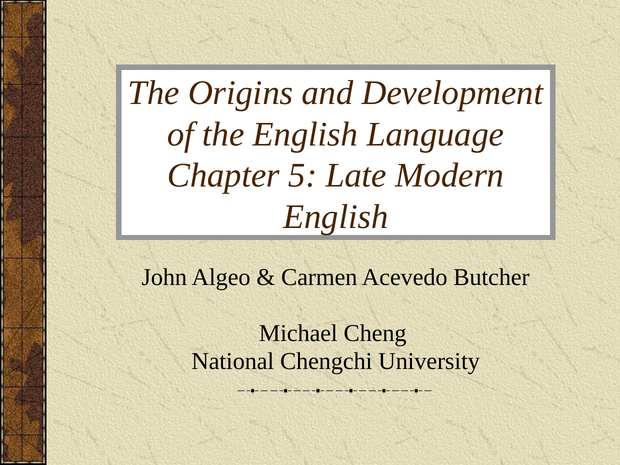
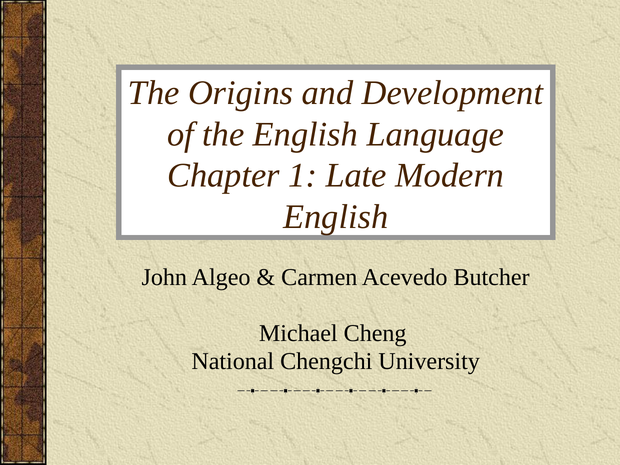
5: 5 -> 1
